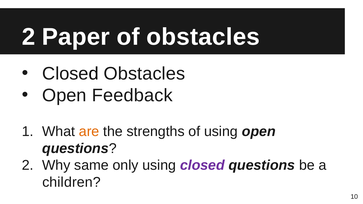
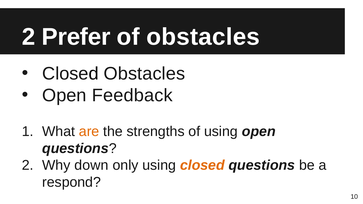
Paper: Paper -> Prefer
same: same -> down
closed at (202, 165) colour: purple -> orange
children: children -> respond
